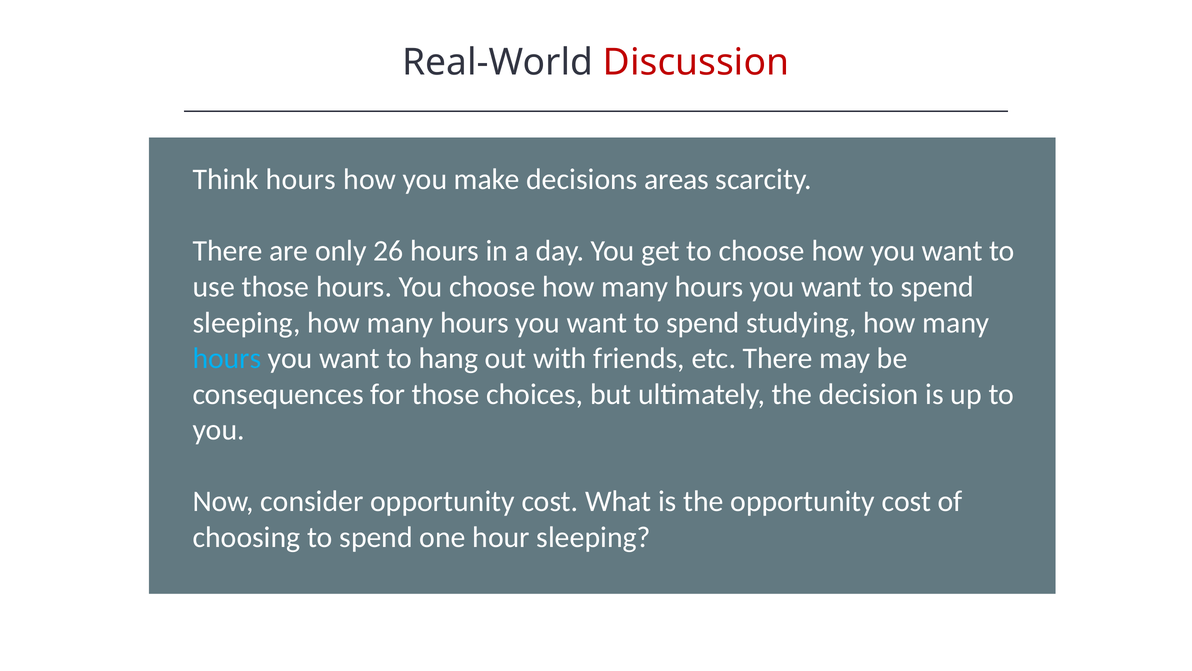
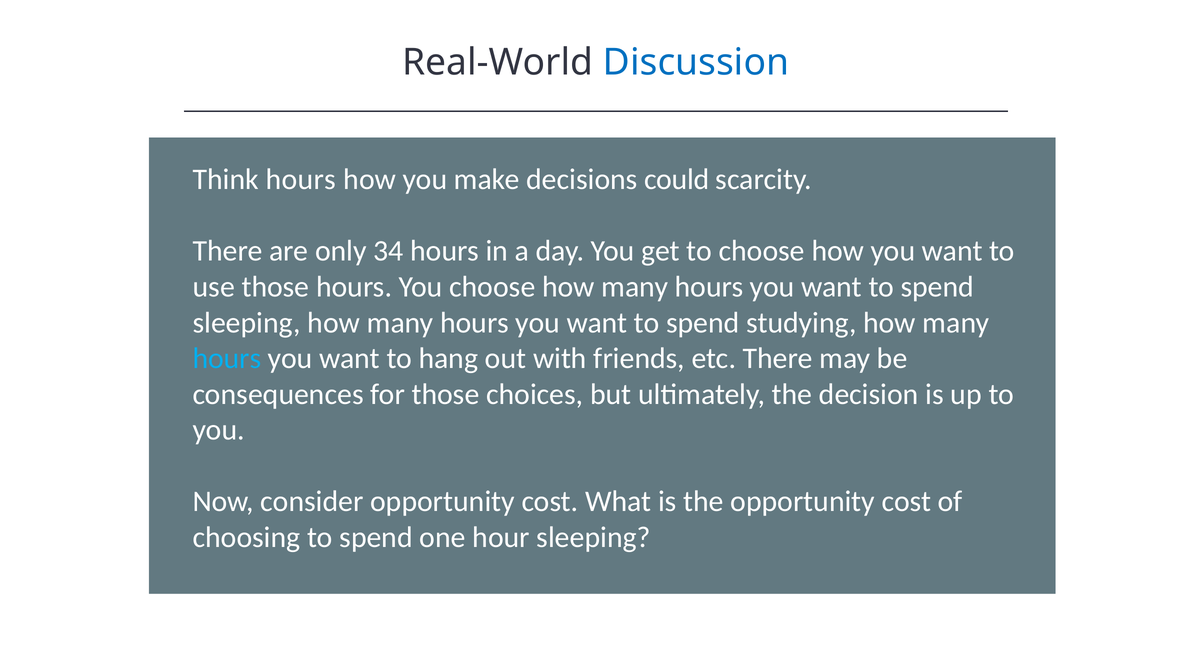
Discussion colour: red -> blue
areas: areas -> could
26: 26 -> 34
